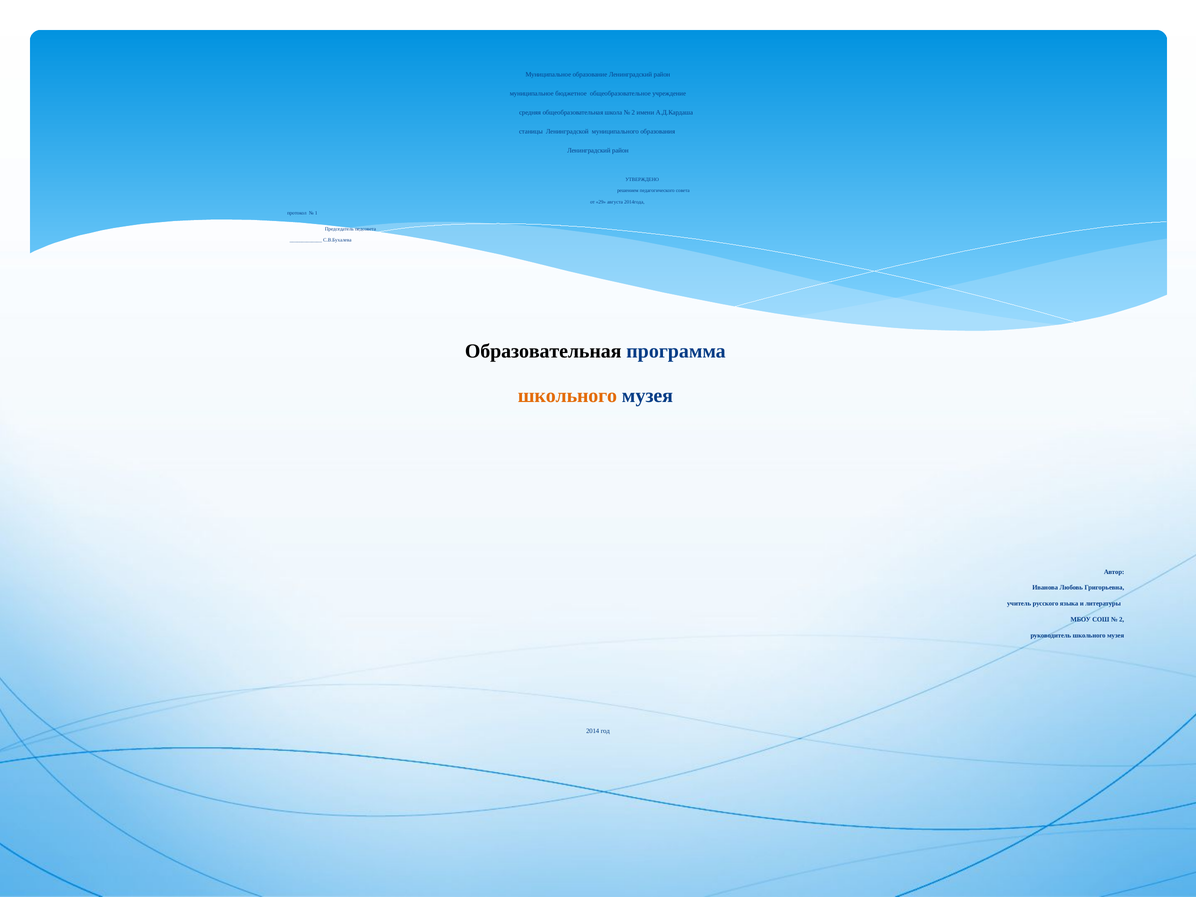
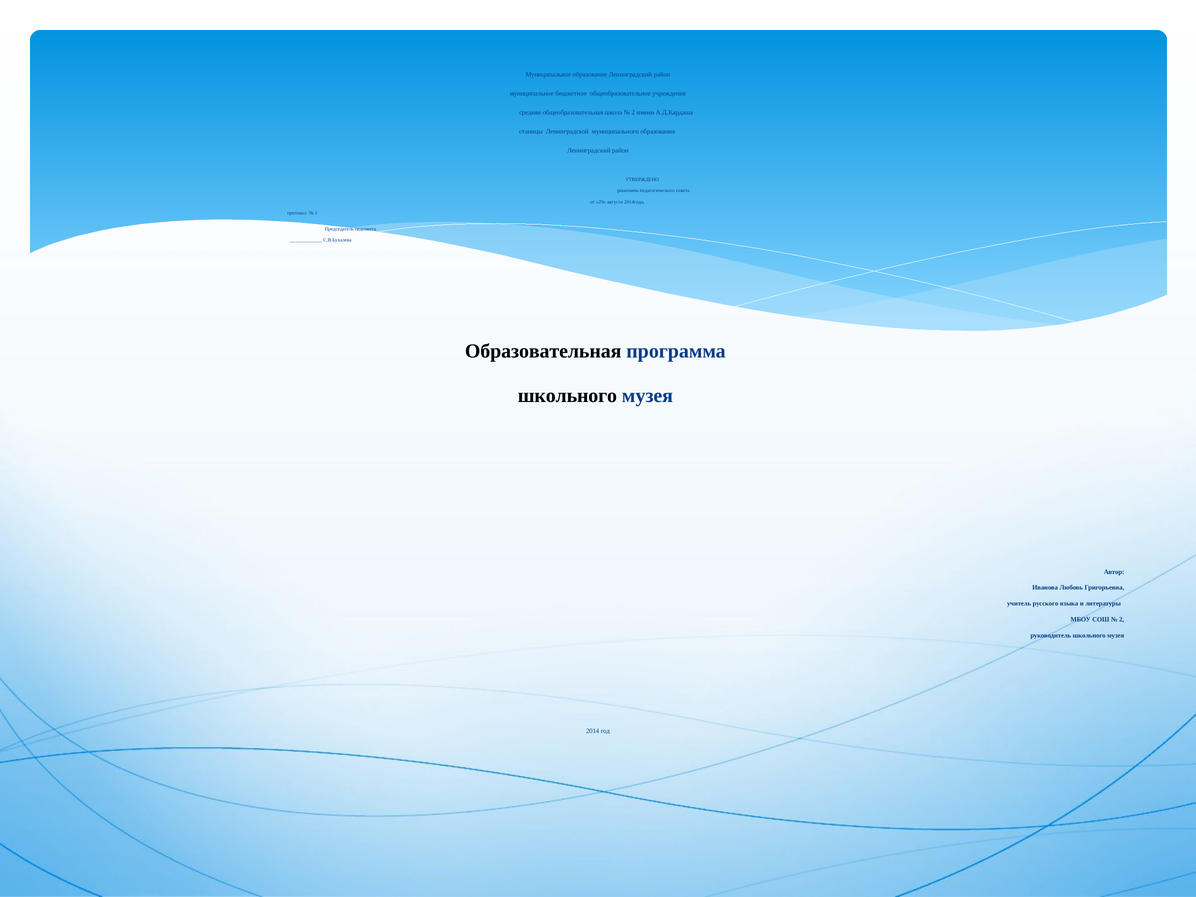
школьного at (567, 396) colour: orange -> black
